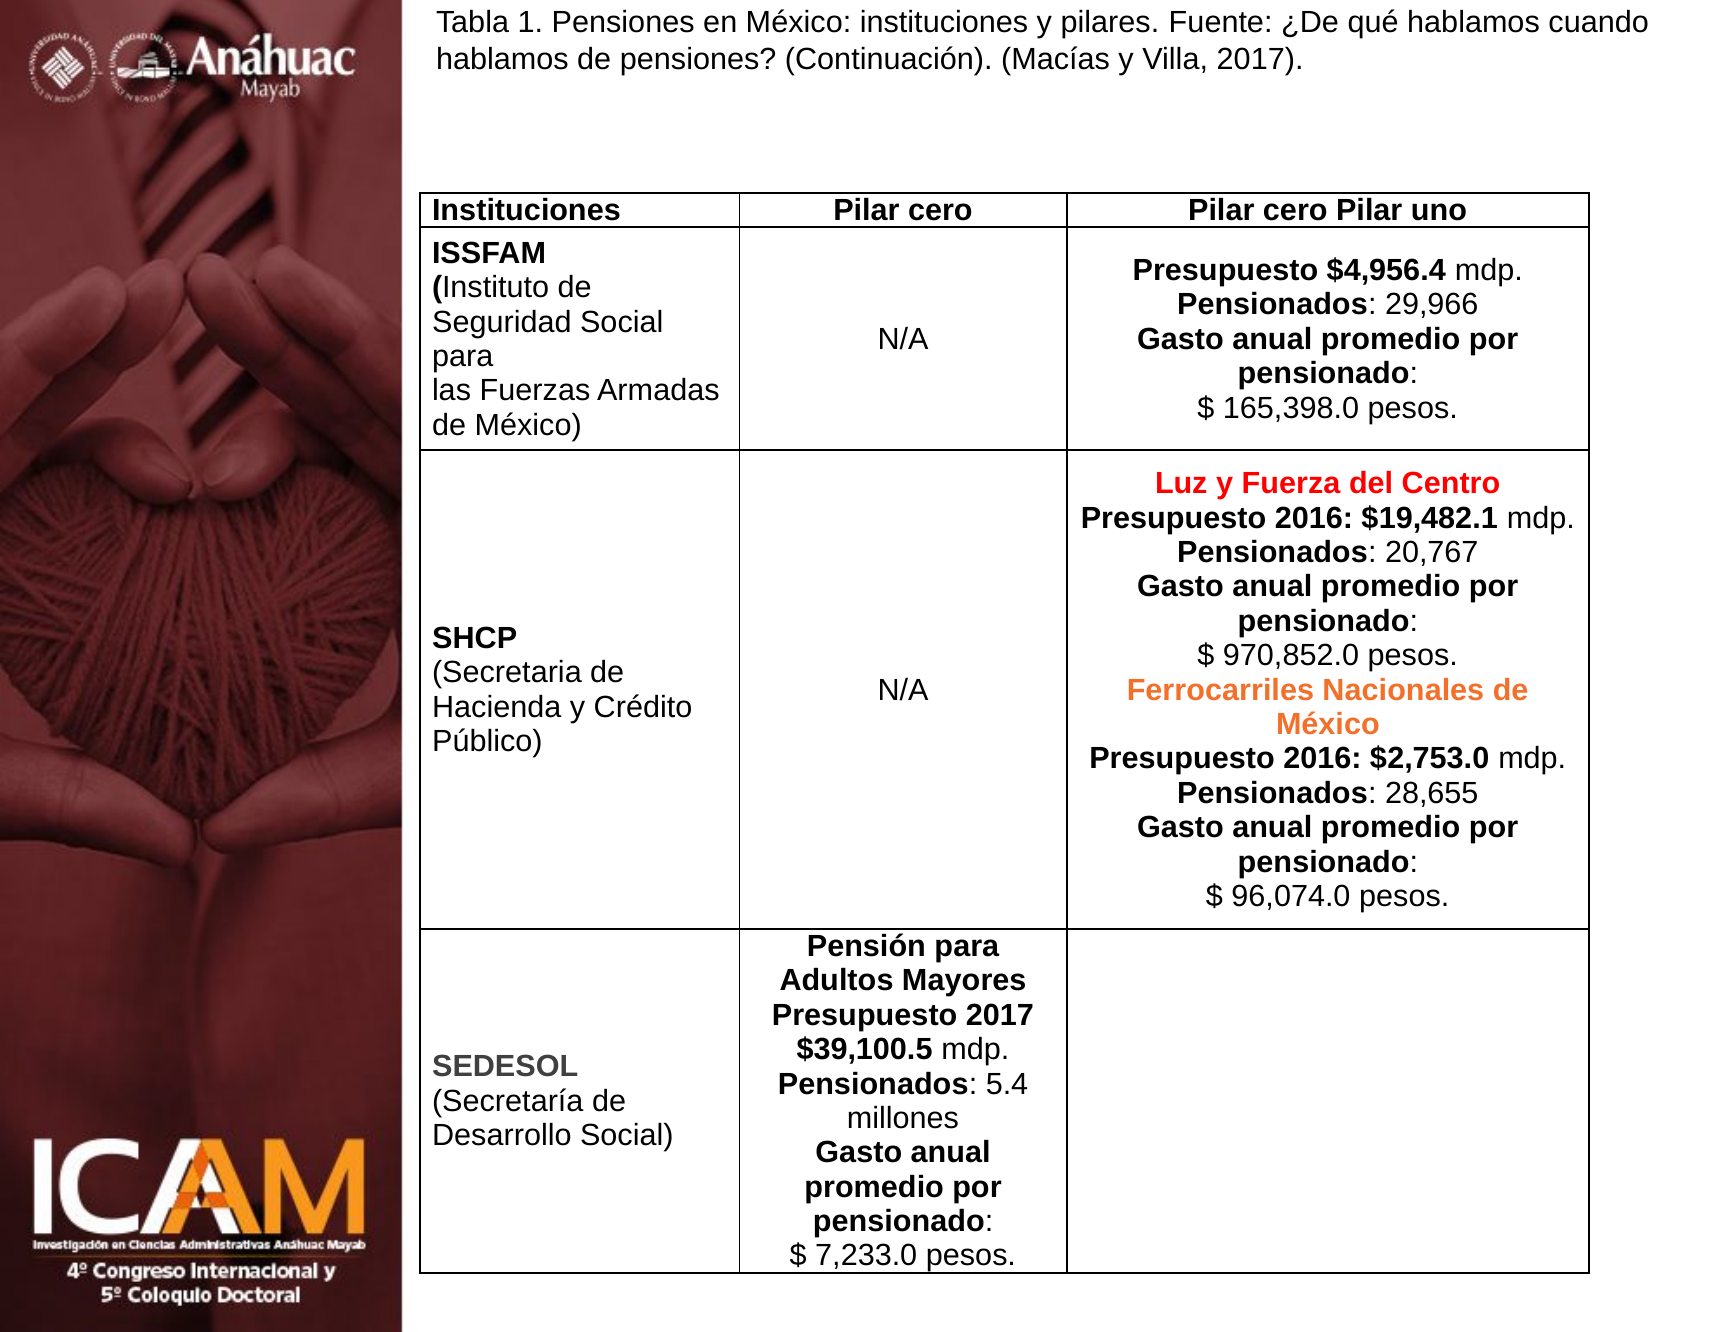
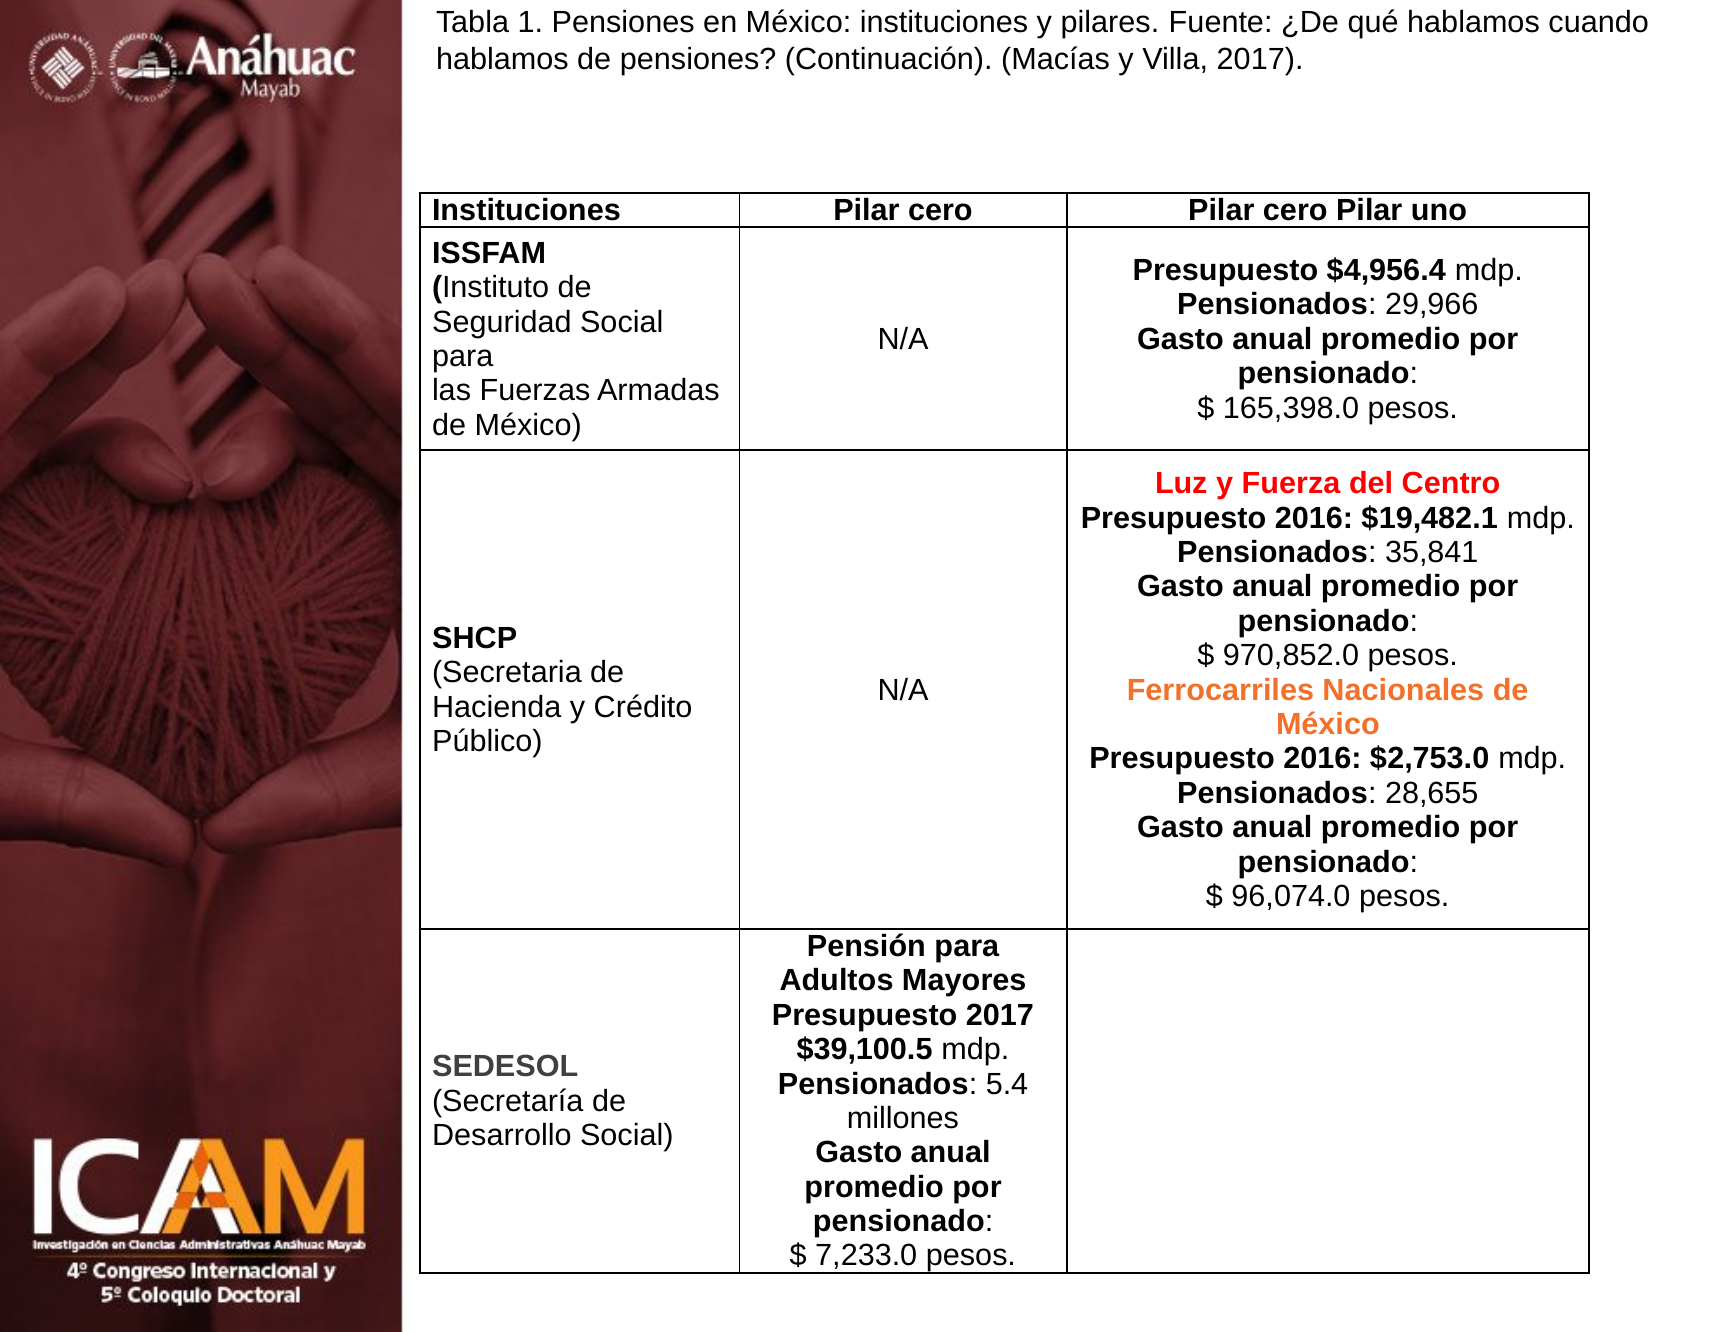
20,767: 20,767 -> 35,841
